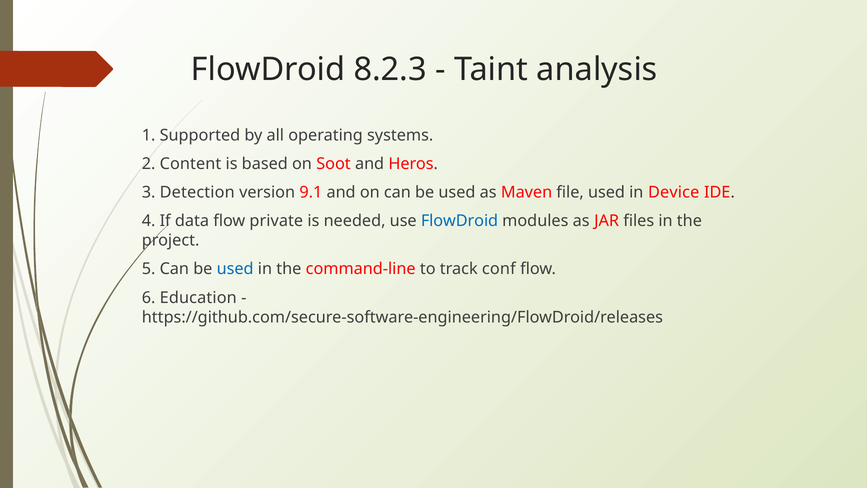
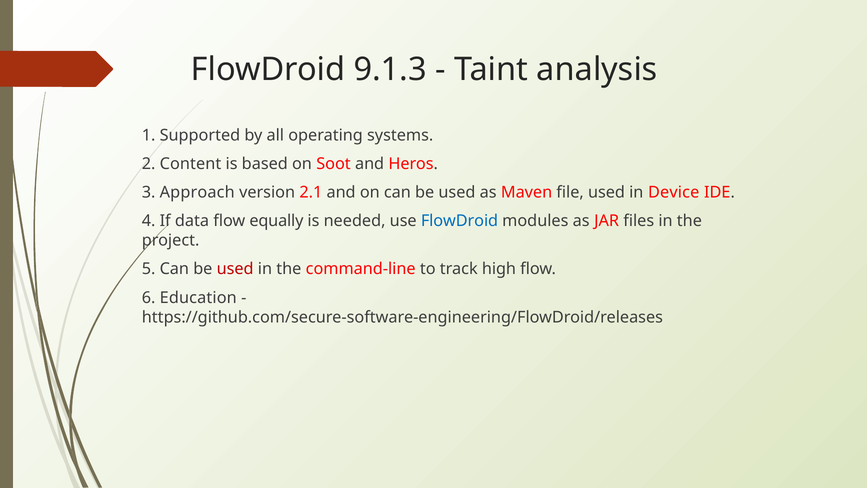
8.2.3: 8.2.3 -> 9.1.3
Detection: Detection -> Approach
9.1: 9.1 -> 2.1
private: private -> equally
used at (235, 269) colour: blue -> red
conf: conf -> high
